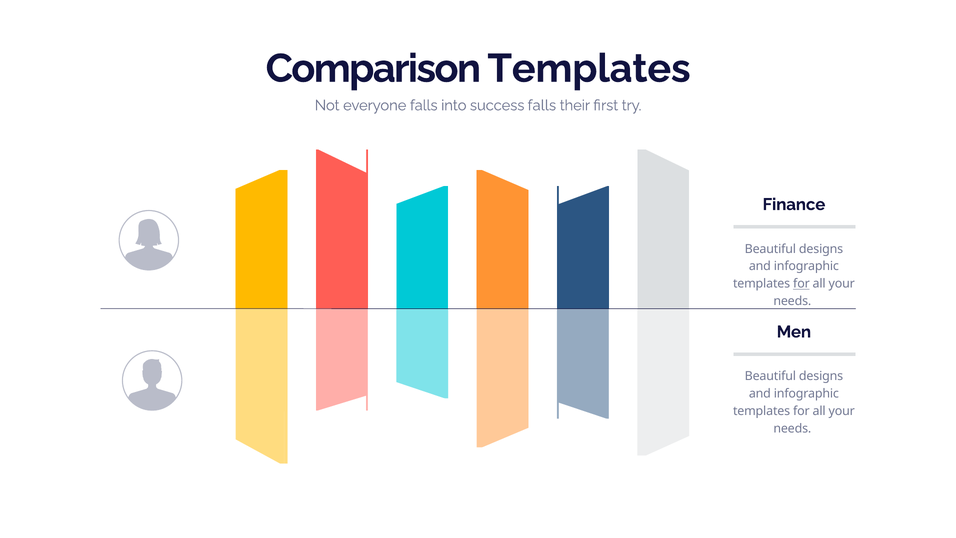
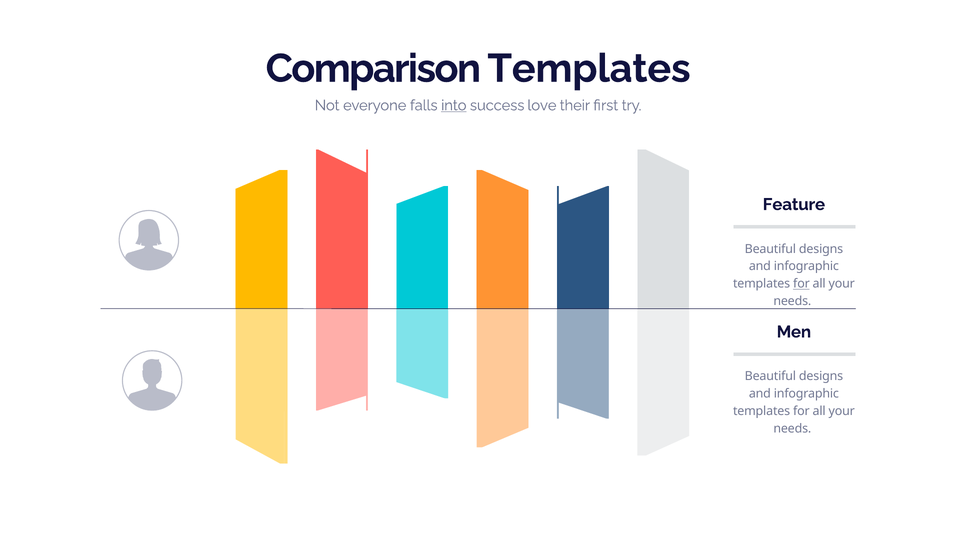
into underline: none -> present
success falls: falls -> love
Finance: Finance -> Feature
